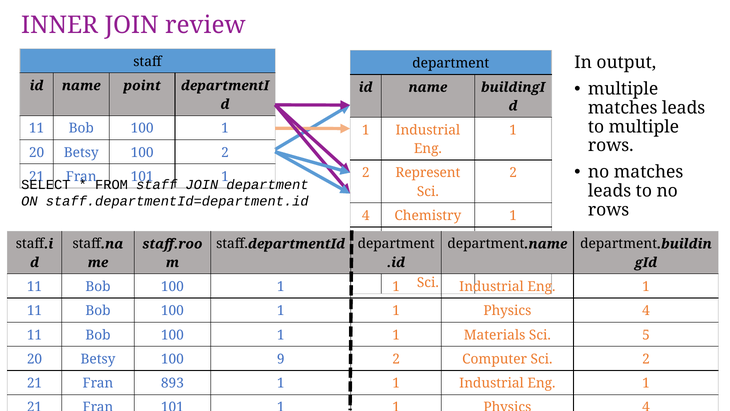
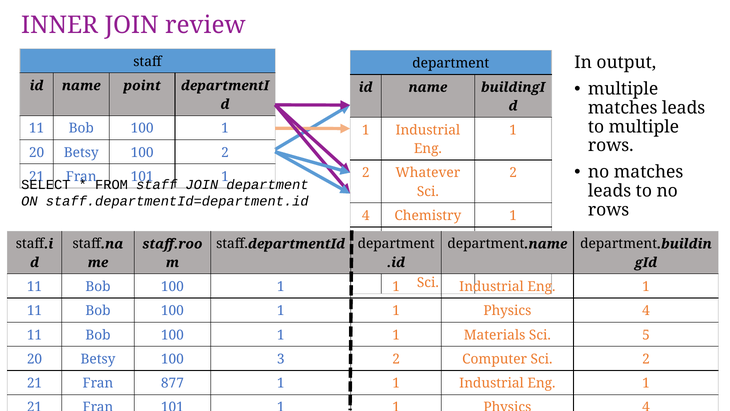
Represent: Represent -> Whatever
9: 9 -> 3
893: 893 -> 877
